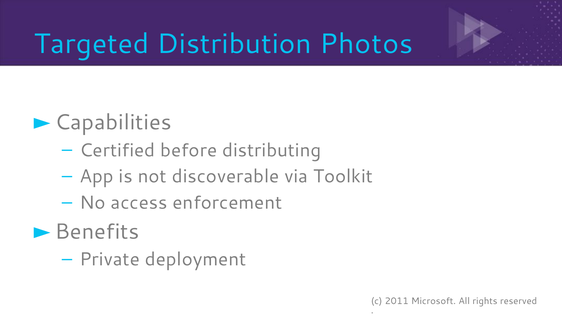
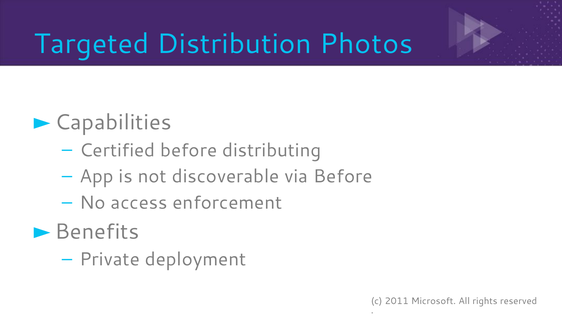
via Toolkit: Toolkit -> Before
